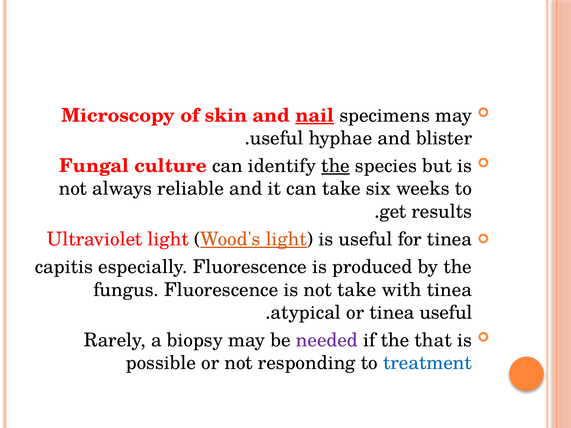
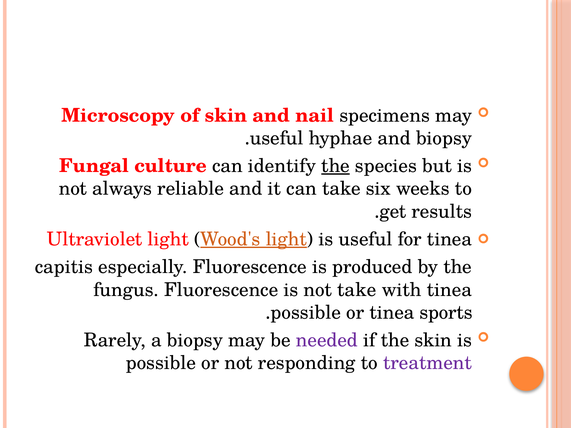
nail underline: present -> none
and blister: blister -> biopsy
atypical at (306, 313): atypical -> possible
tinea useful: useful -> sports
the that: that -> skin
treatment colour: blue -> purple
